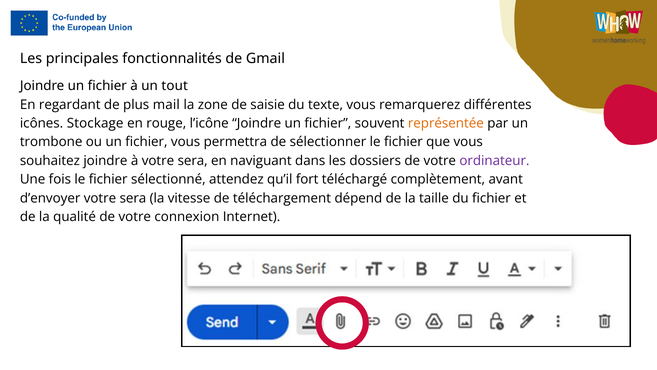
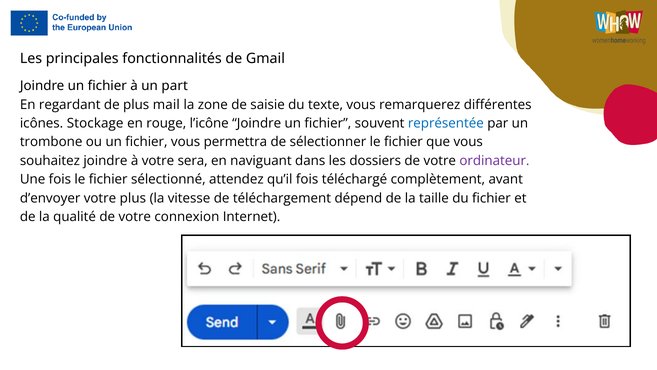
tout: tout -> part
représentée colour: orange -> blue
qu’il fort: fort -> fois
d’envoyer votre sera: sera -> plus
